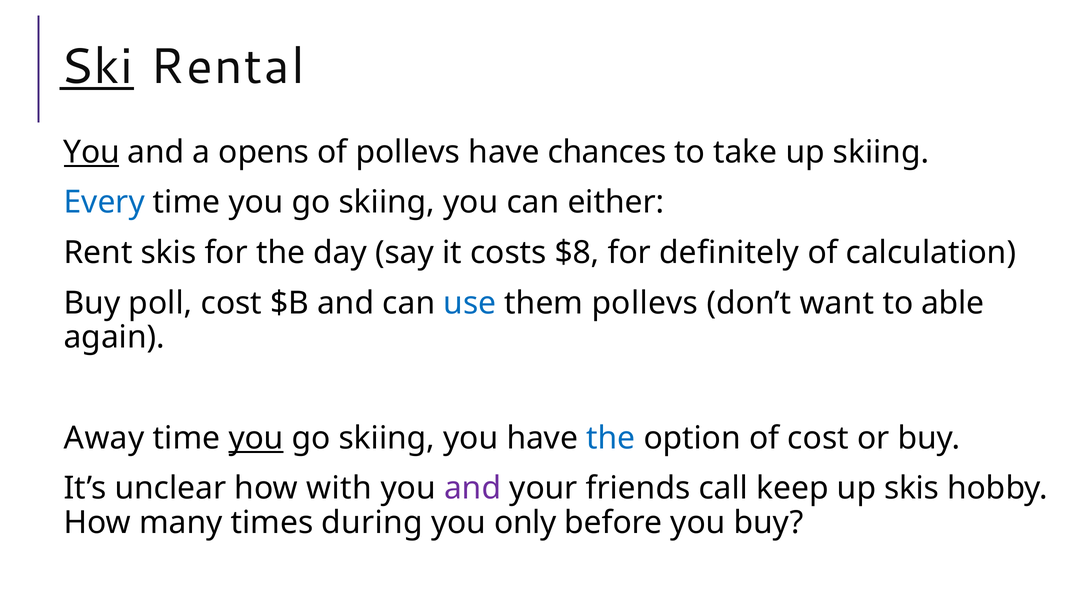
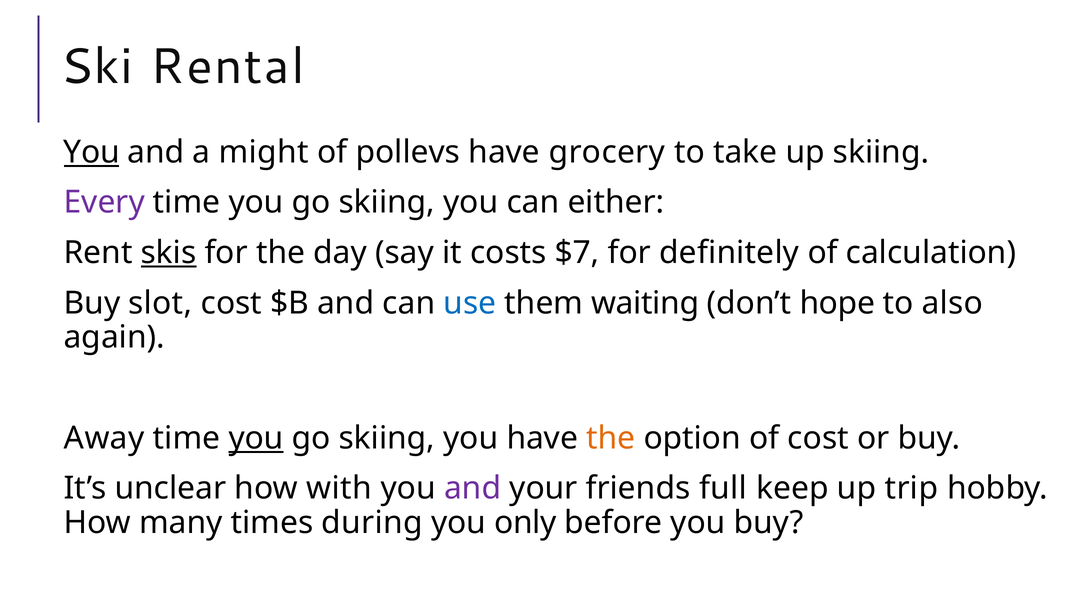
Ski underline: present -> none
opens: opens -> might
chances: chances -> grocery
Every colour: blue -> purple
skis at (169, 253) underline: none -> present
$8: $8 -> $7
poll: poll -> slot
them pollevs: pollevs -> waiting
want: want -> hope
able: able -> also
the at (611, 438) colour: blue -> orange
call: call -> full
up skis: skis -> trip
